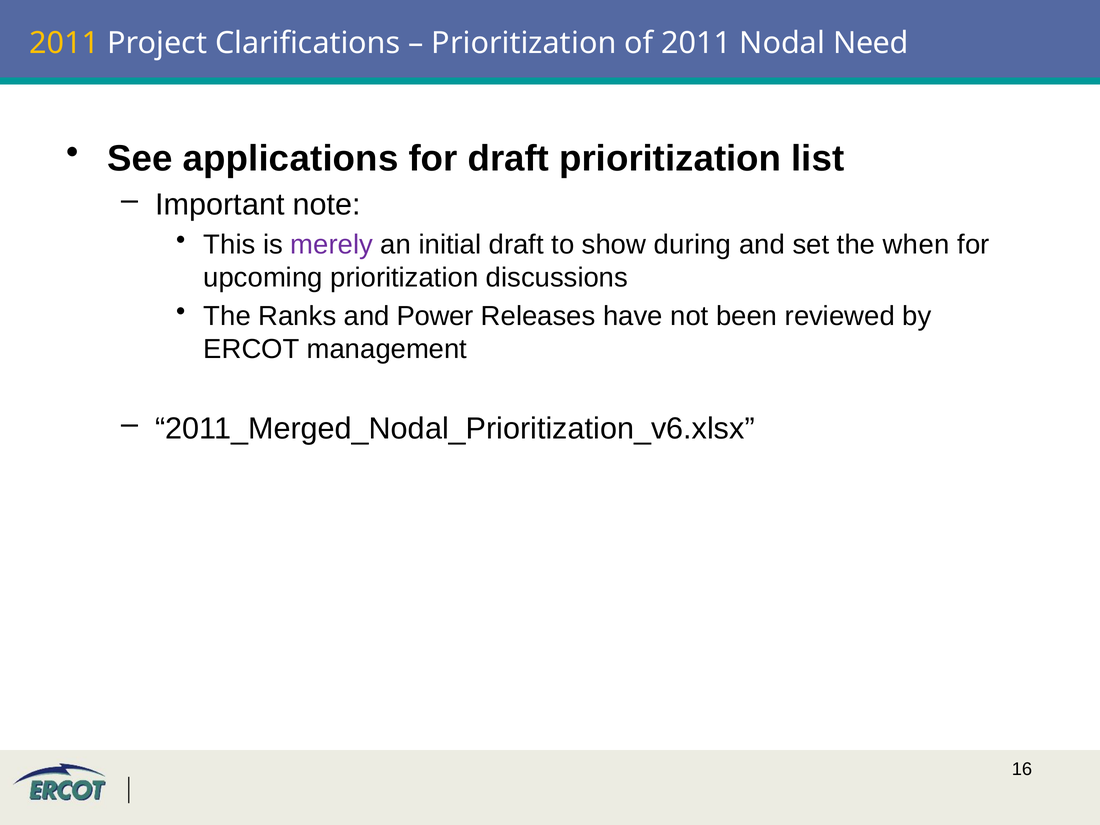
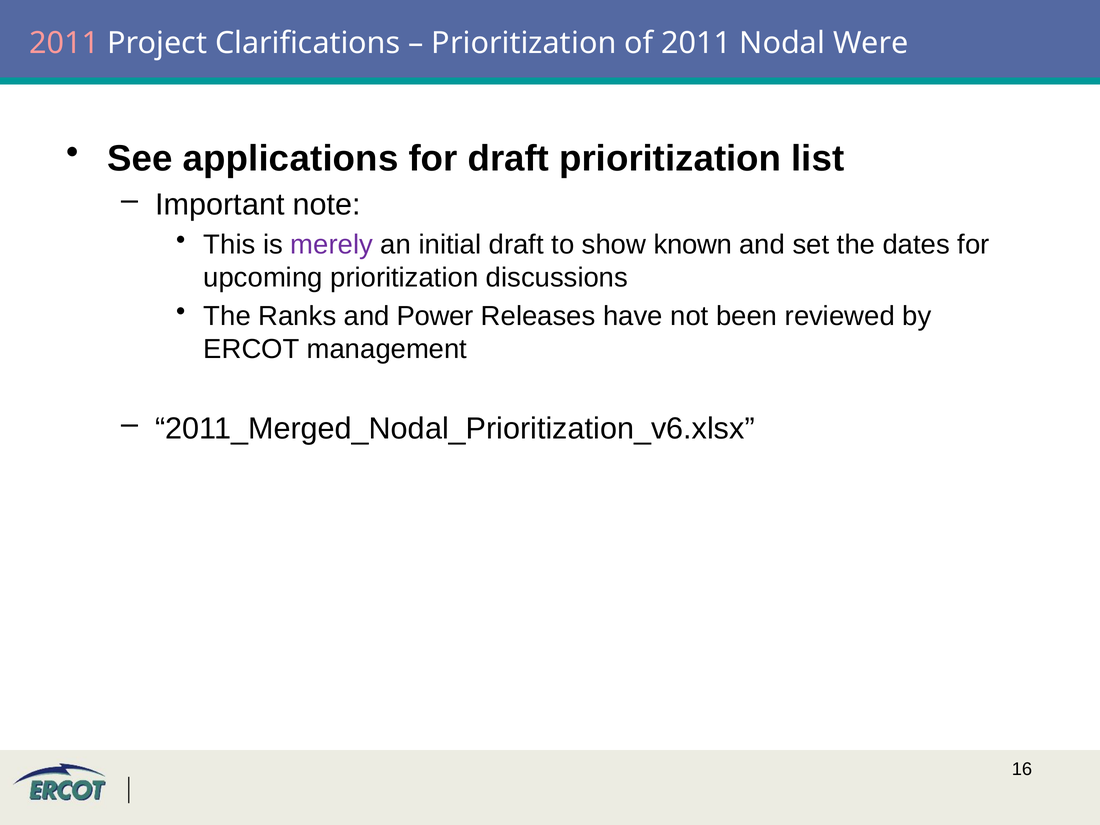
2011 at (64, 43) colour: yellow -> pink
Need: Need -> Were
during: during -> known
when: when -> dates
